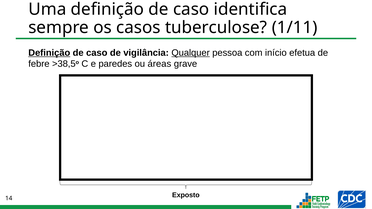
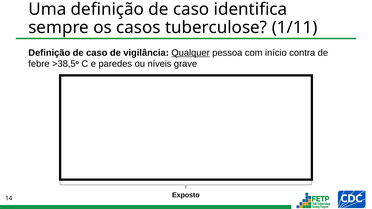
Definição at (49, 53) underline: present -> none
efetua: efetua -> contra
áreas: áreas -> níveis
